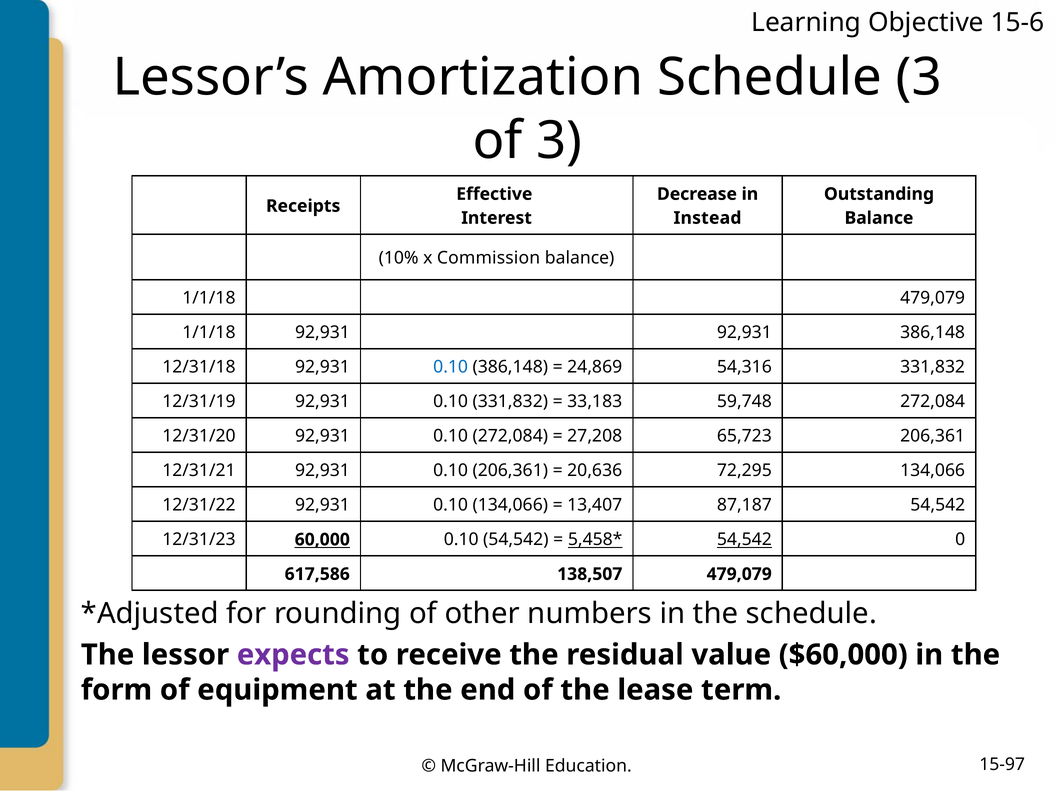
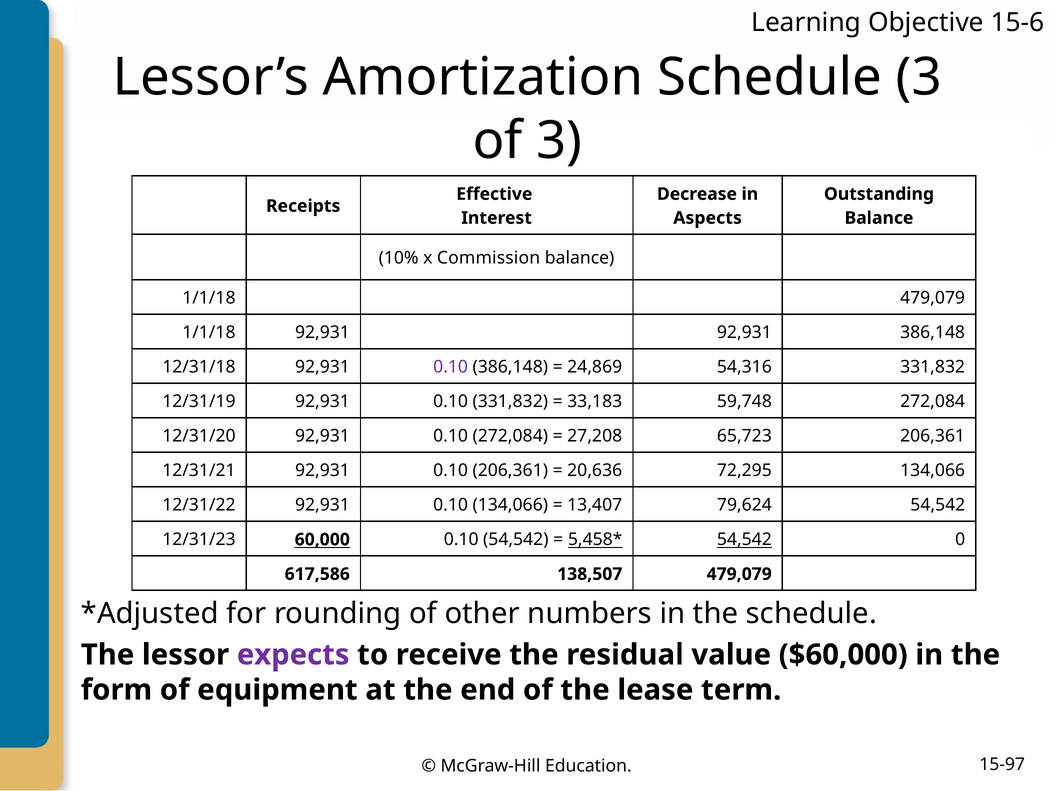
Instead: Instead -> Aspects
0.10 at (451, 367) colour: blue -> purple
87,187: 87,187 -> 79,624
